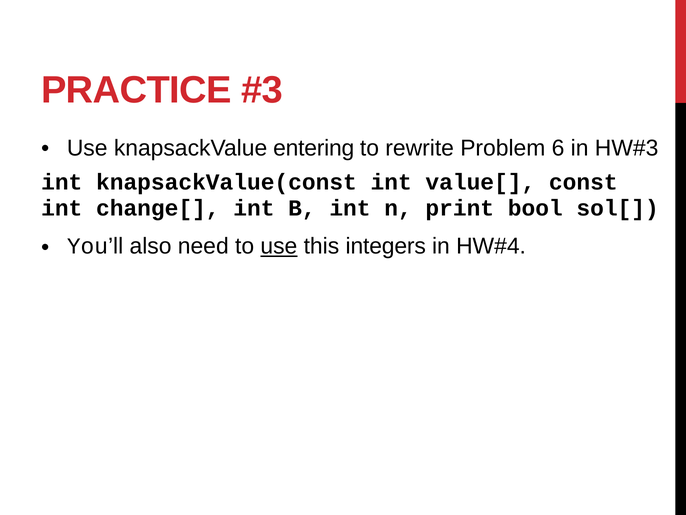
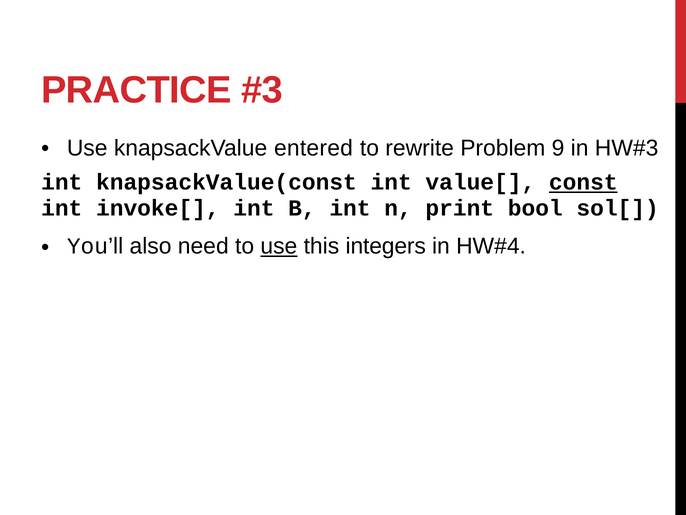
entering: entering -> entered
6: 6 -> 9
const underline: none -> present
change[: change[ -> invoke[
